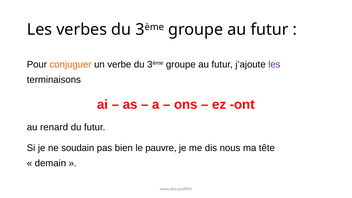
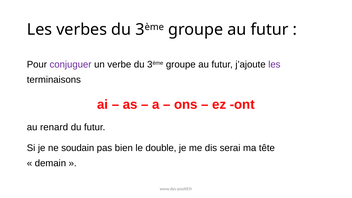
conjuguer colour: orange -> purple
pauvre: pauvre -> double
nous: nous -> serai
